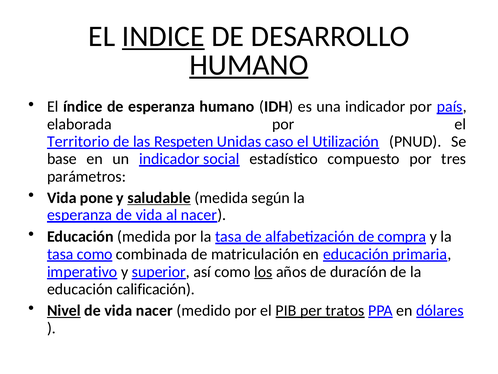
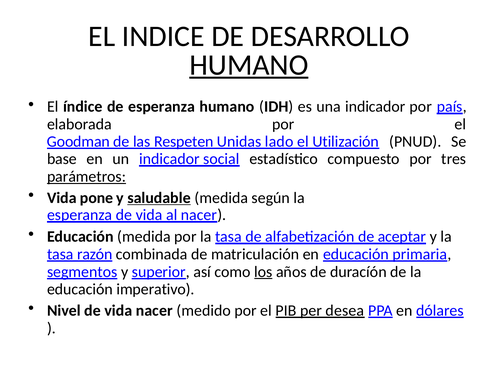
INDICE underline: present -> none
Territorio: Territorio -> Goodman
caso: caso -> lado
parámetros underline: none -> present
compra: compra -> aceptar
tasa como: como -> razón
imperativo: imperativo -> segmentos
calificación: calificación -> imperativo
Nivel underline: present -> none
tratos: tratos -> desea
